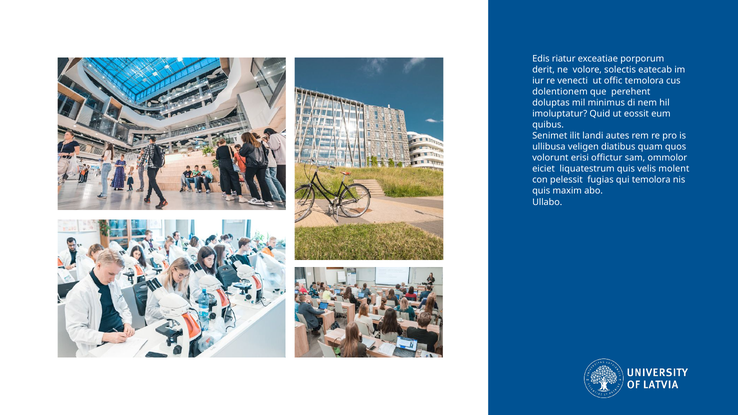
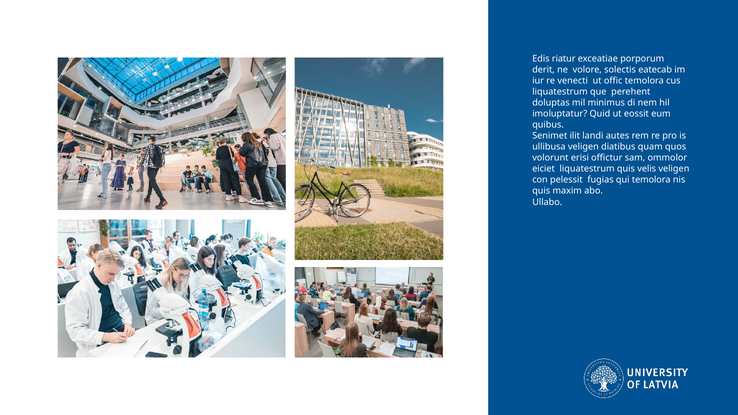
dolentionem at (560, 92): dolentionem -> liquatestrum
velis molent: molent -> veligen
